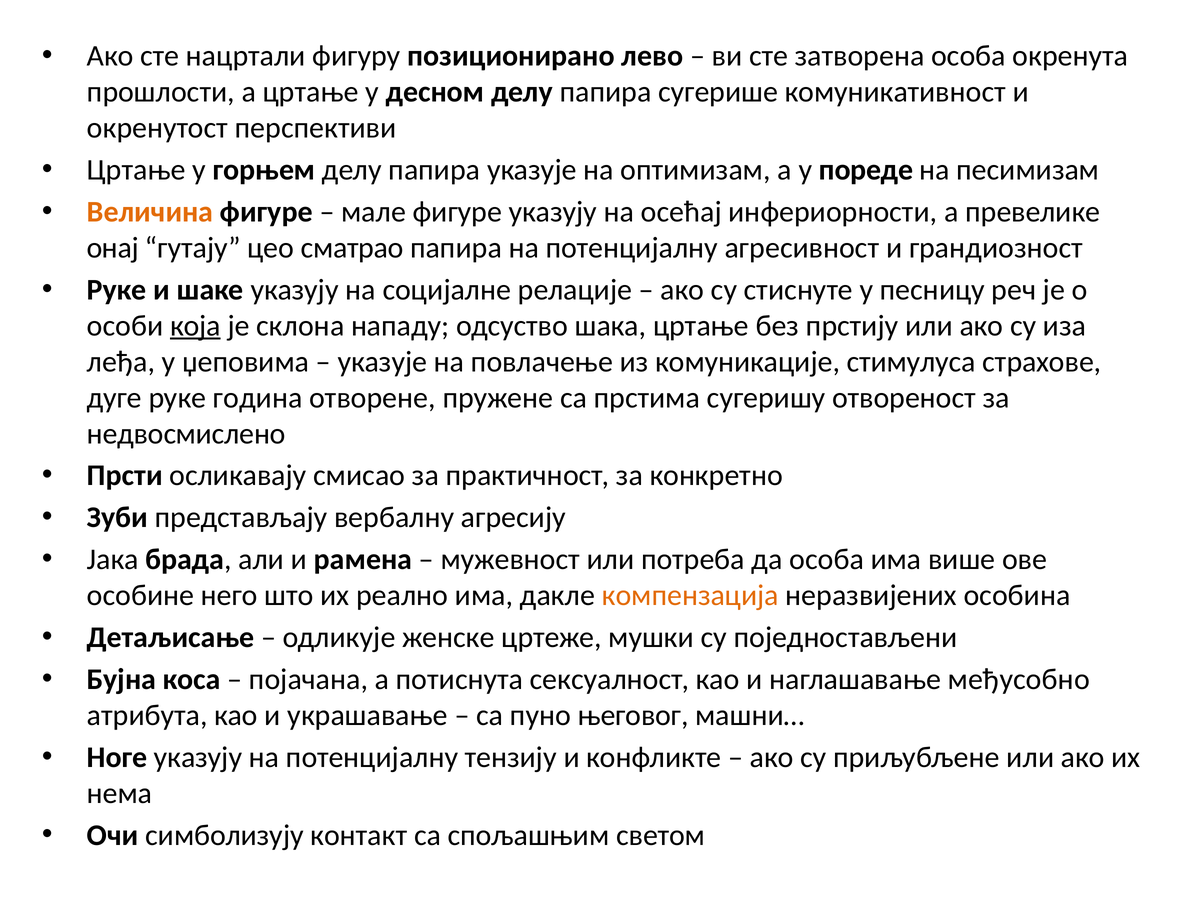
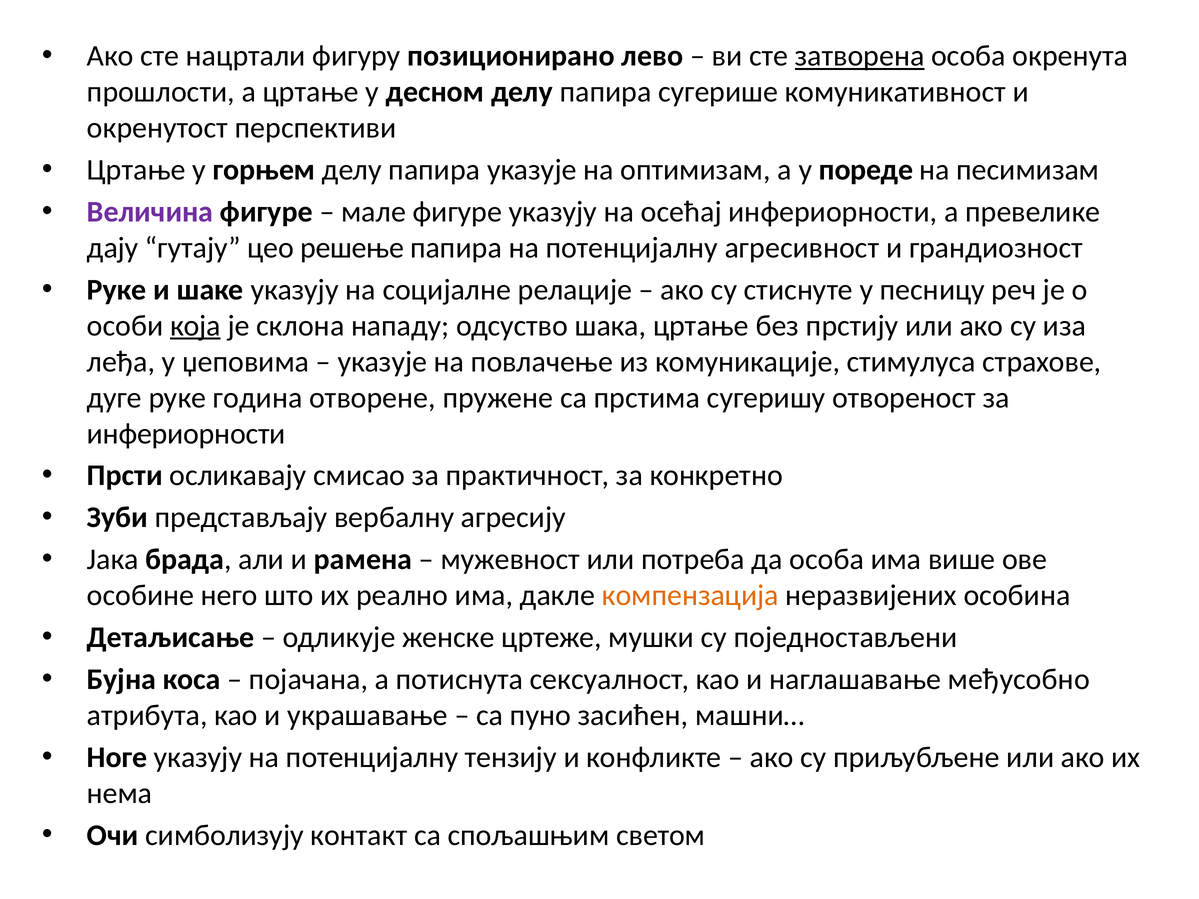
затворена underline: none -> present
Величина colour: orange -> purple
онај: онај -> дају
сматрао: сматрао -> решење
недвосмислено at (186, 434): недвосмислено -> инфериорности
његовог: његовог -> засићен
